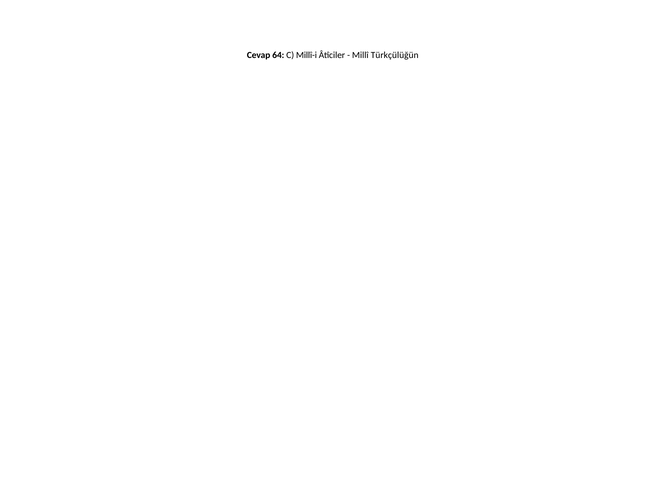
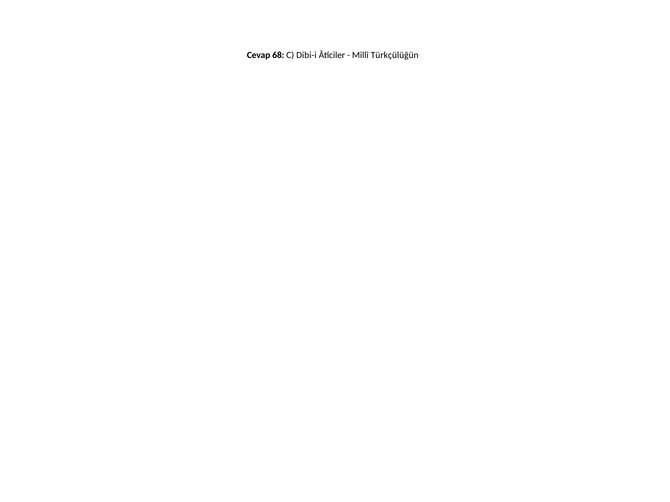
64: 64 -> 68
Millî-i: Millî-i -> Dibi-i
